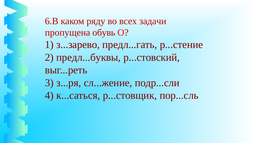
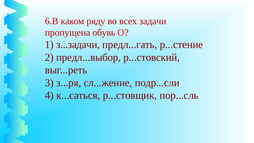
з...зарево: з...зарево -> з...задачи
предл...буквы: предл...буквы -> предл...выбор
